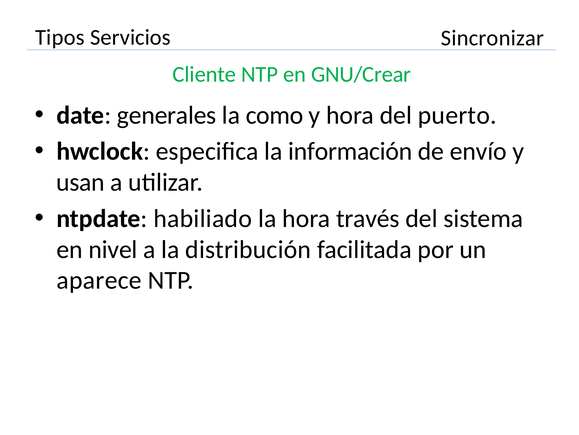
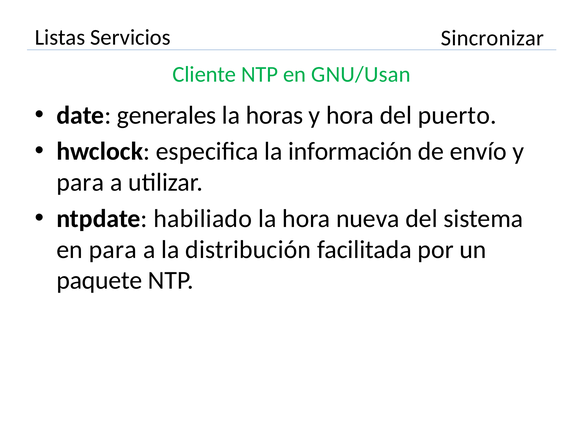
Tipos: Tipos -> Listas
GNU/Crear: GNU/Crear -> GNU/Usan
como: como -> horas
usan at (81, 182): usan -> para
través: través -> nueva
en nivel: nivel -> para
aparece: aparece -> paquete
